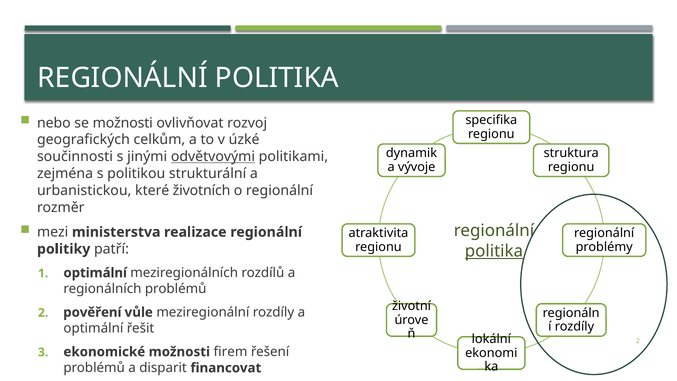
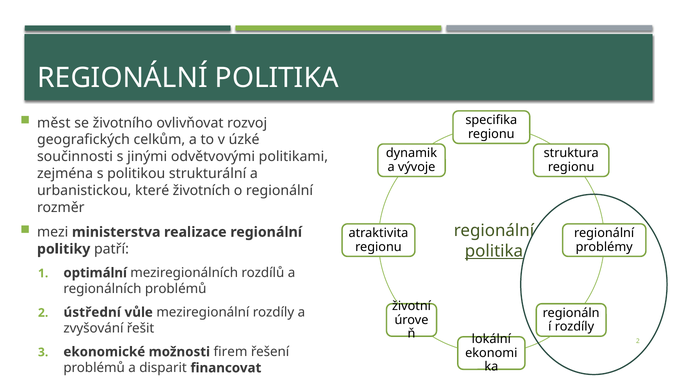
nebo: nebo -> měst
se možnosti: možnosti -> životního
odvětvovými underline: present -> none
pověření: pověření -> ústřední
optimální at (93, 328): optimální -> zvyšování
